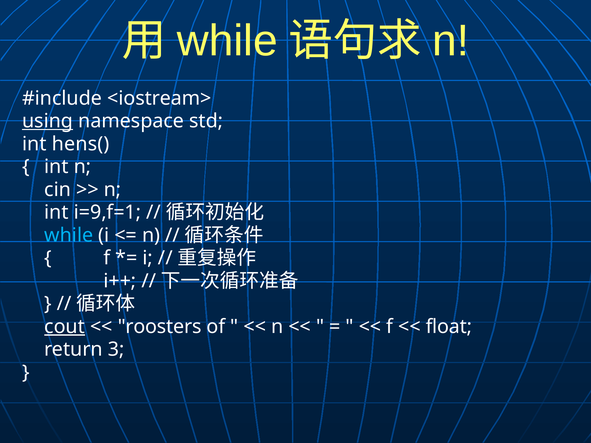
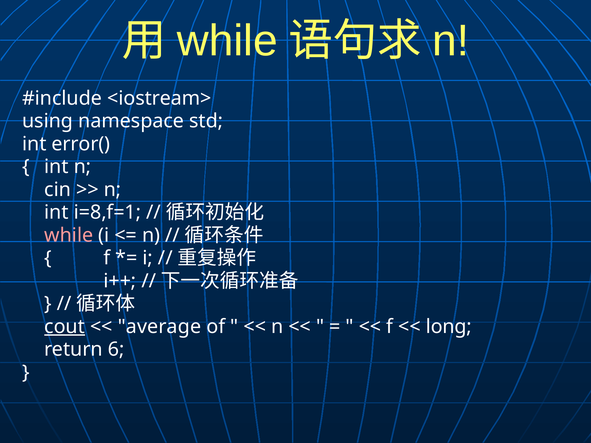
using underline: present -> none
hens(: hens( -> error(
i=9,f=1: i=9,f=1 -> i=8,f=1
while at (69, 235) colour: light blue -> pink
roosters: roosters -> average
float: float -> long
3: 3 -> 6
